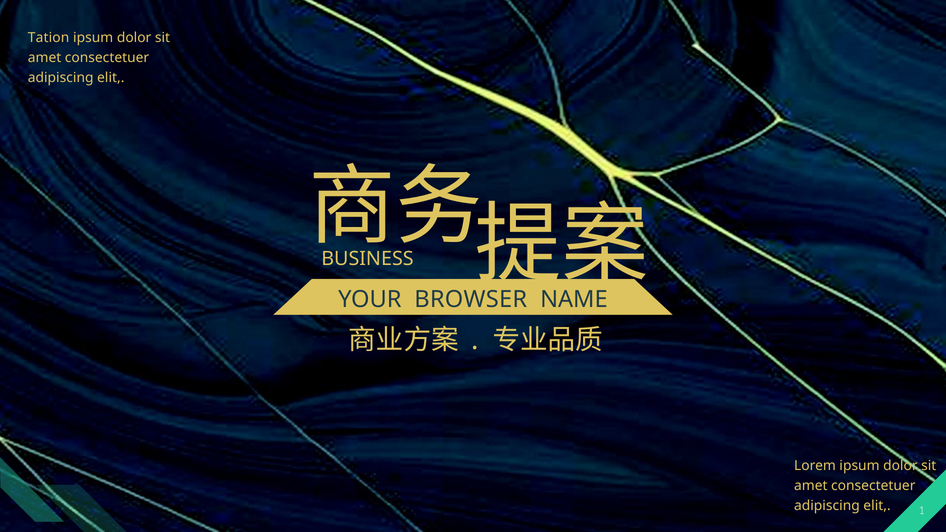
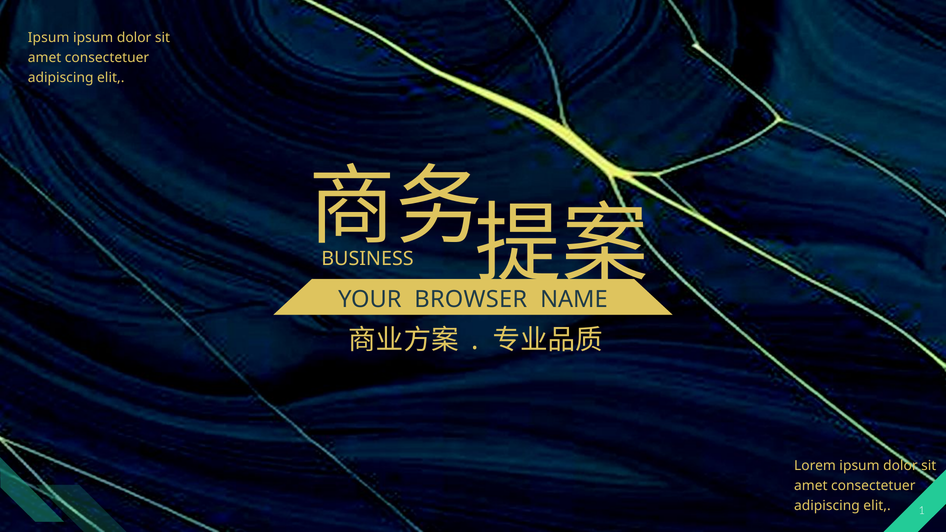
Tation at (49, 38): Tation -> Ipsum
